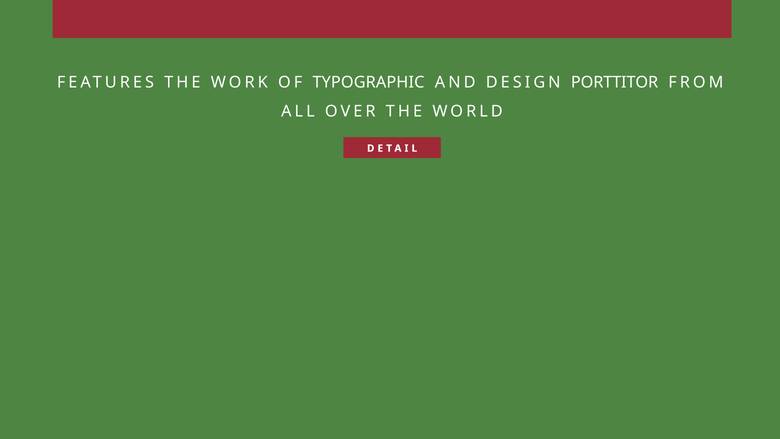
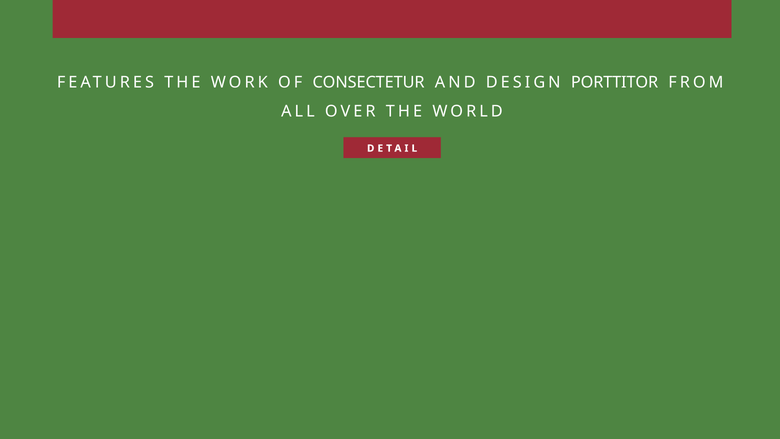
TYPOGRAPHIC: TYPOGRAPHIC -> CONSECTETUR
